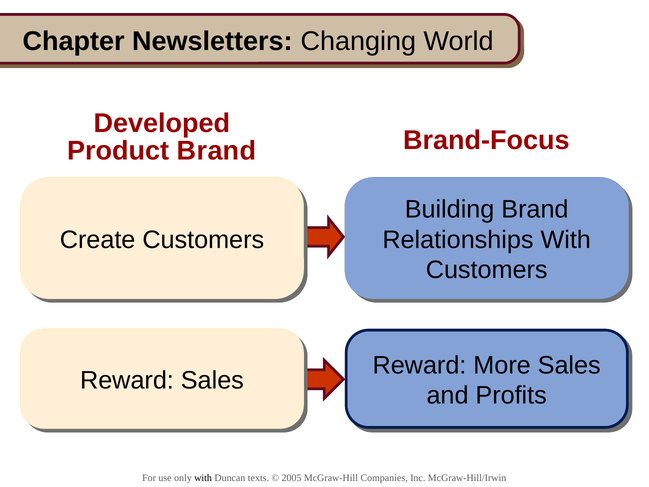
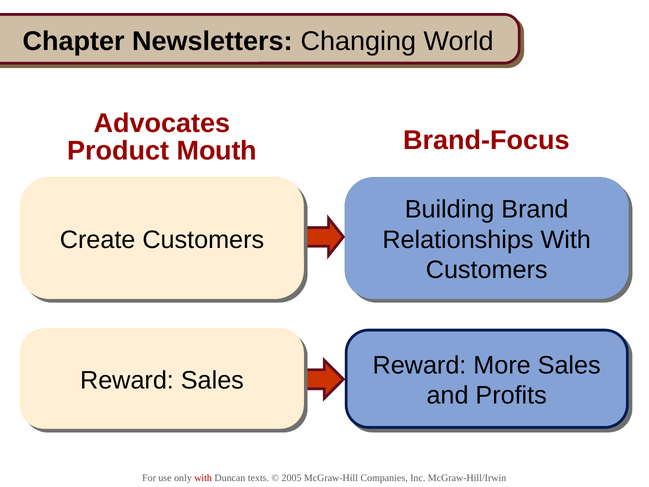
Developed: Developed -> Advocates
Product Brand: Brand -> Mouth
with at (203, 478) colour: black -> red
